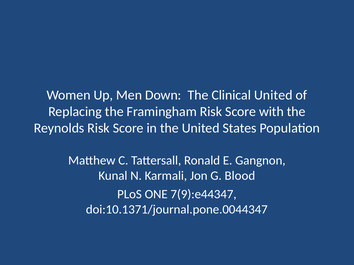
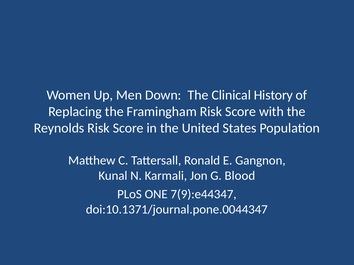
Clinical United: United -> History
